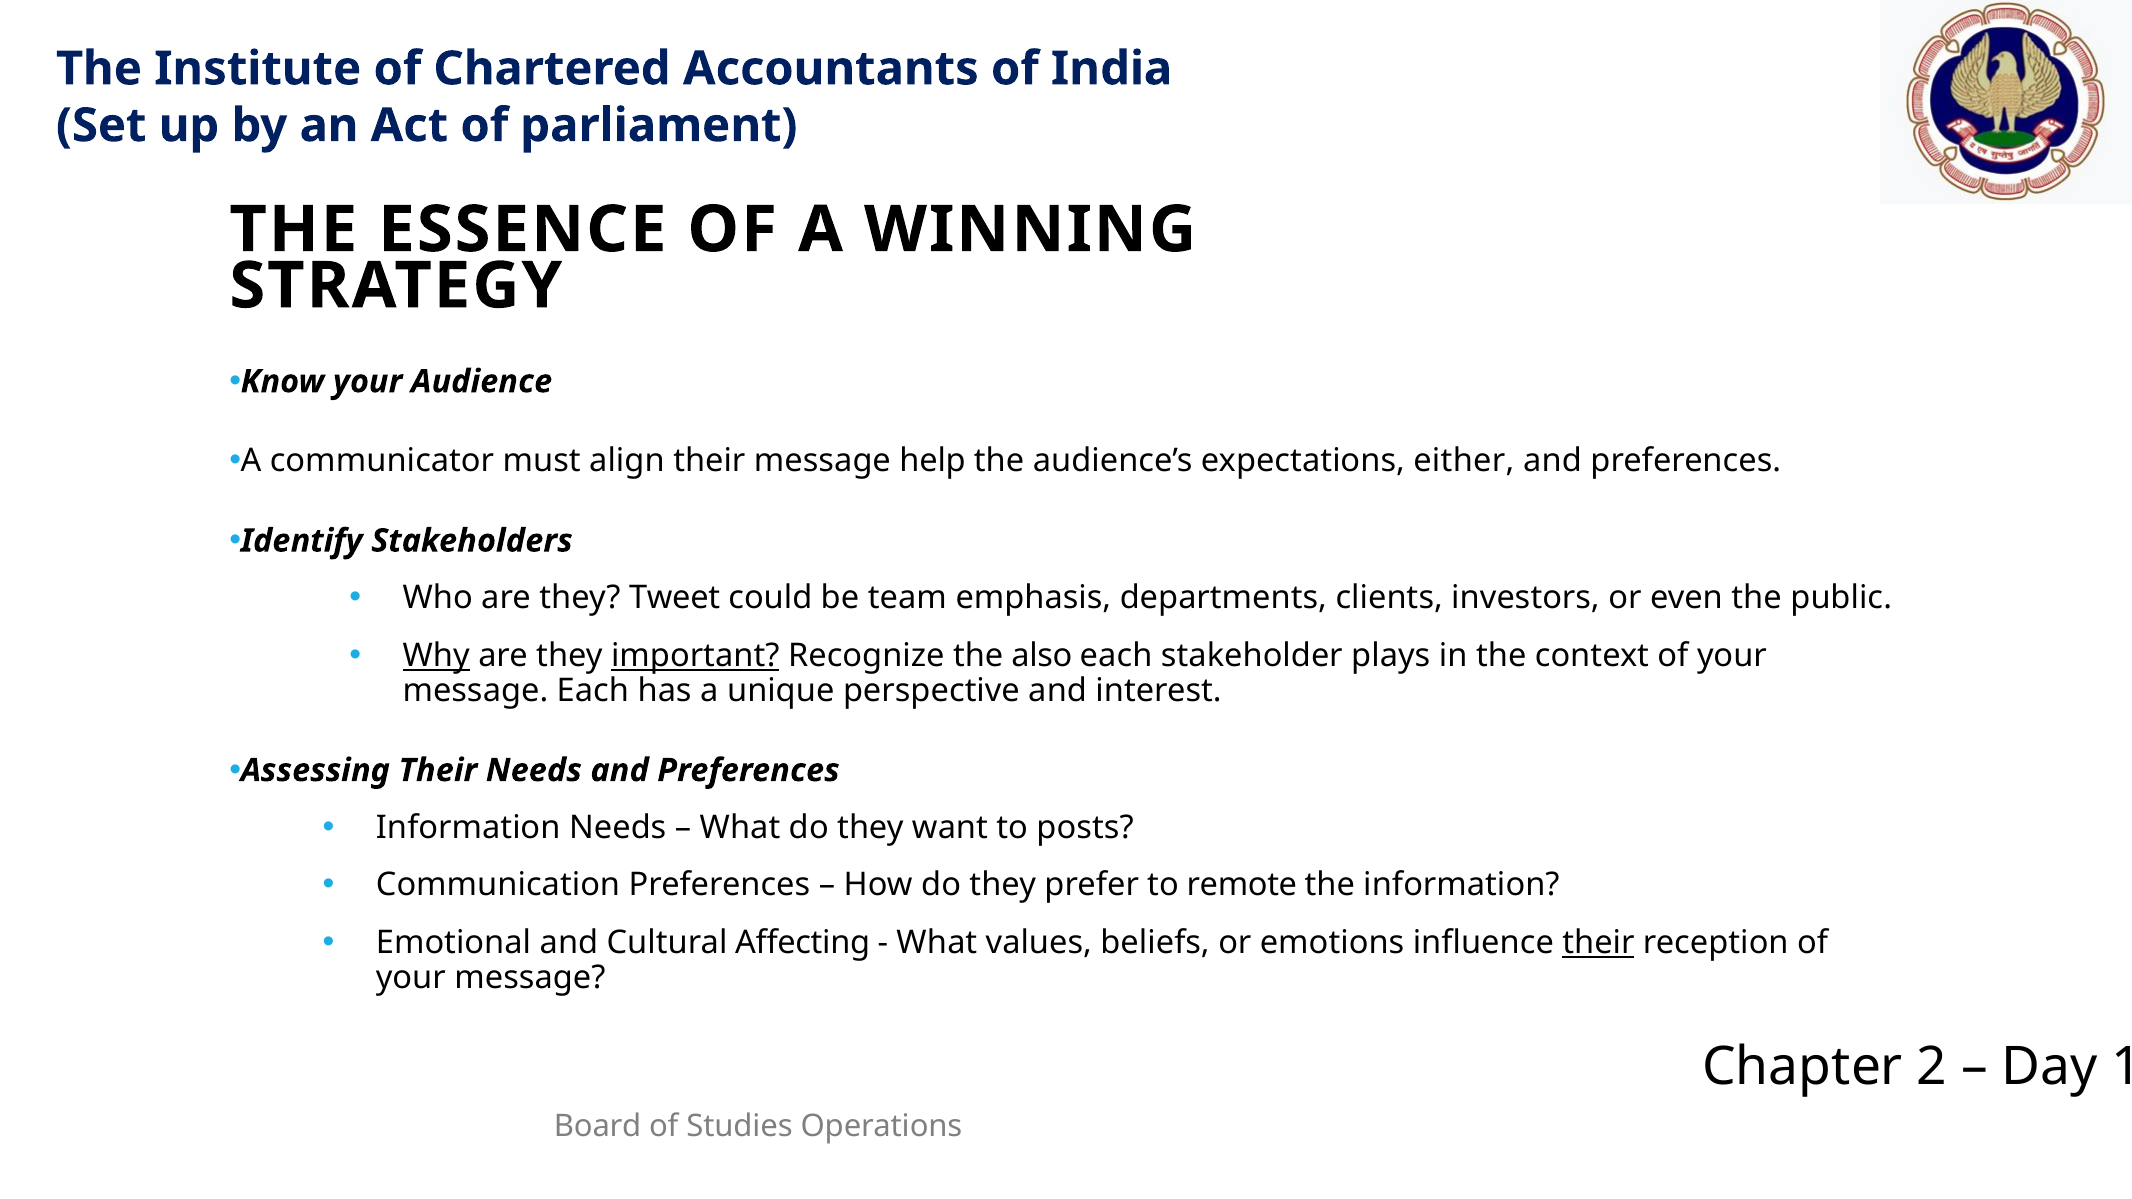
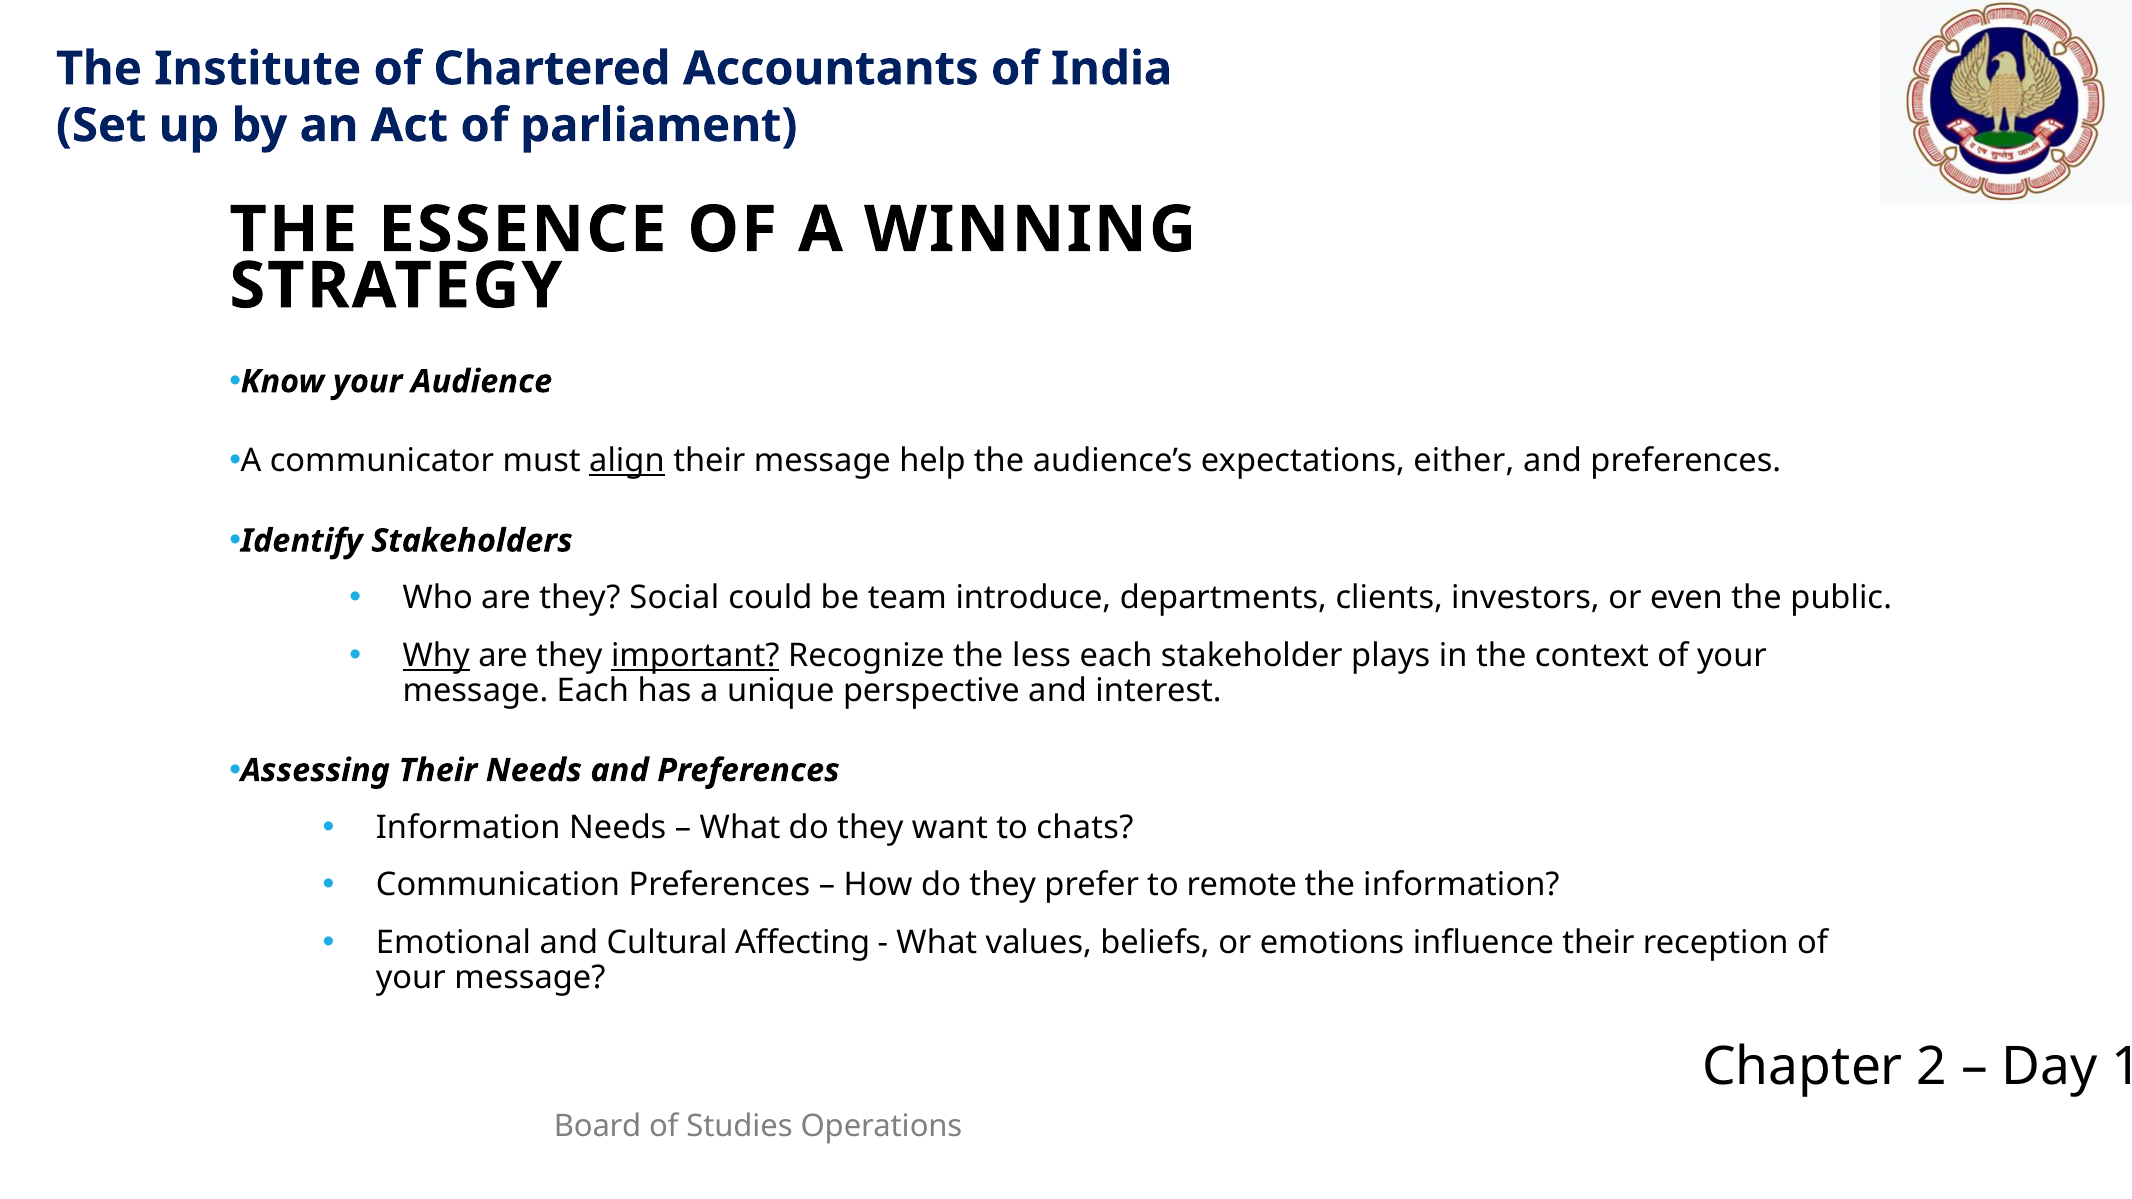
align underline: none -> present
Tweet: Tweet -> Social
emphasis: emphasis -> introduce
also: also -> less
posts: posts -> chats
their at (1598, 943) underline: present -> none
